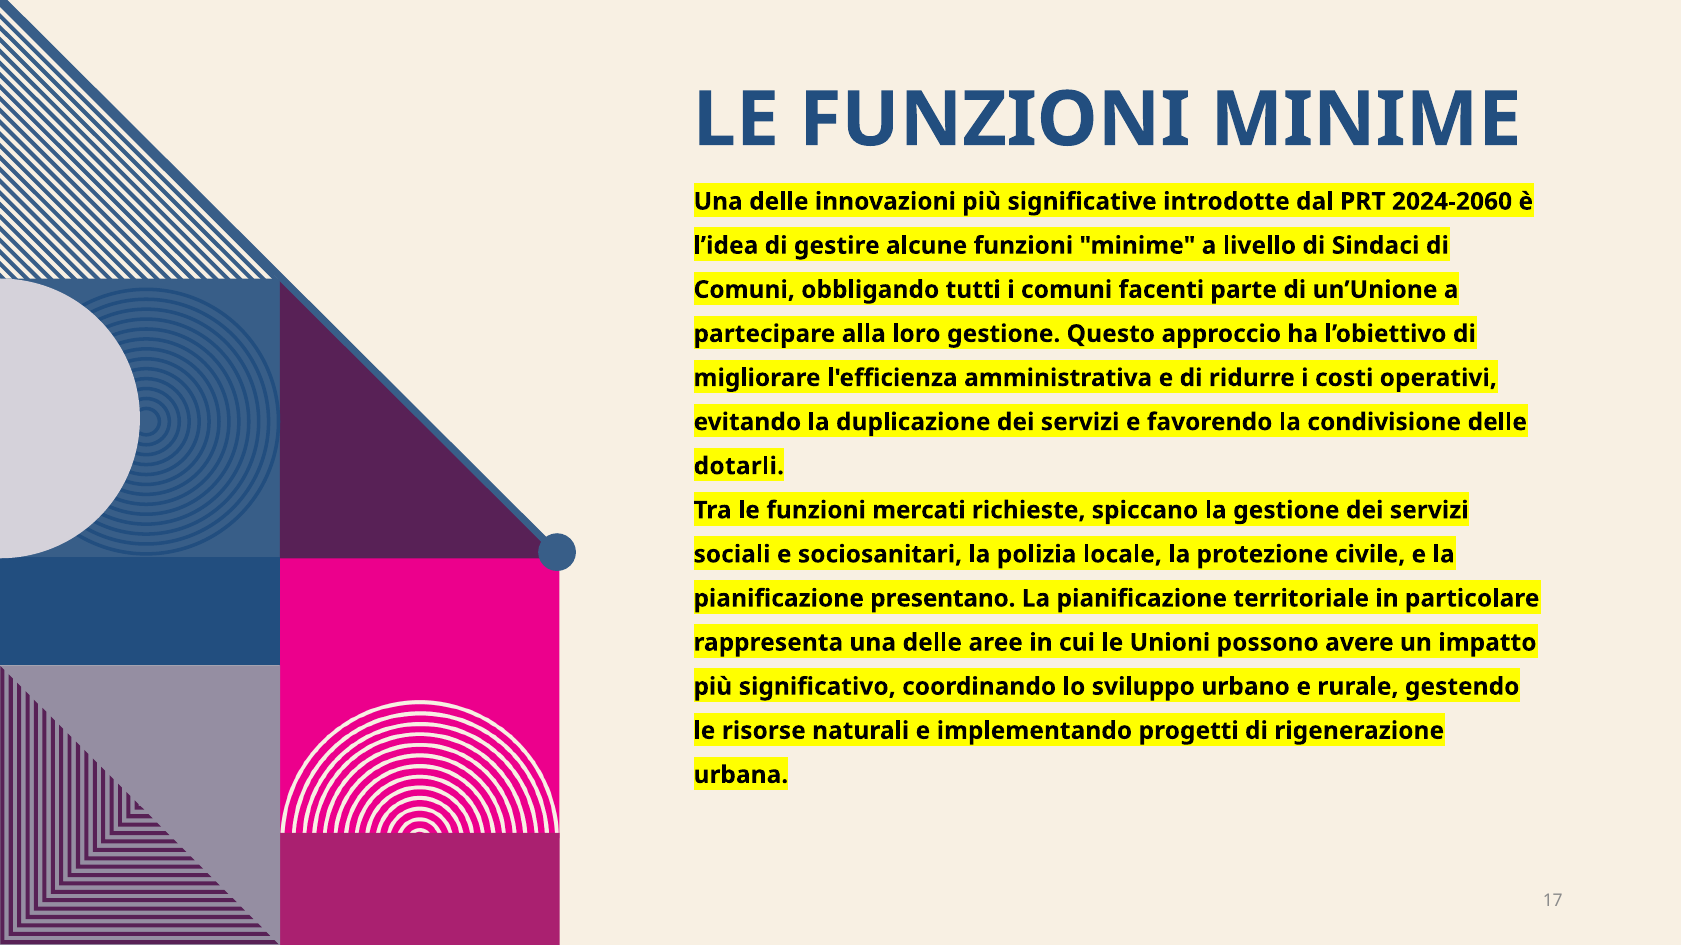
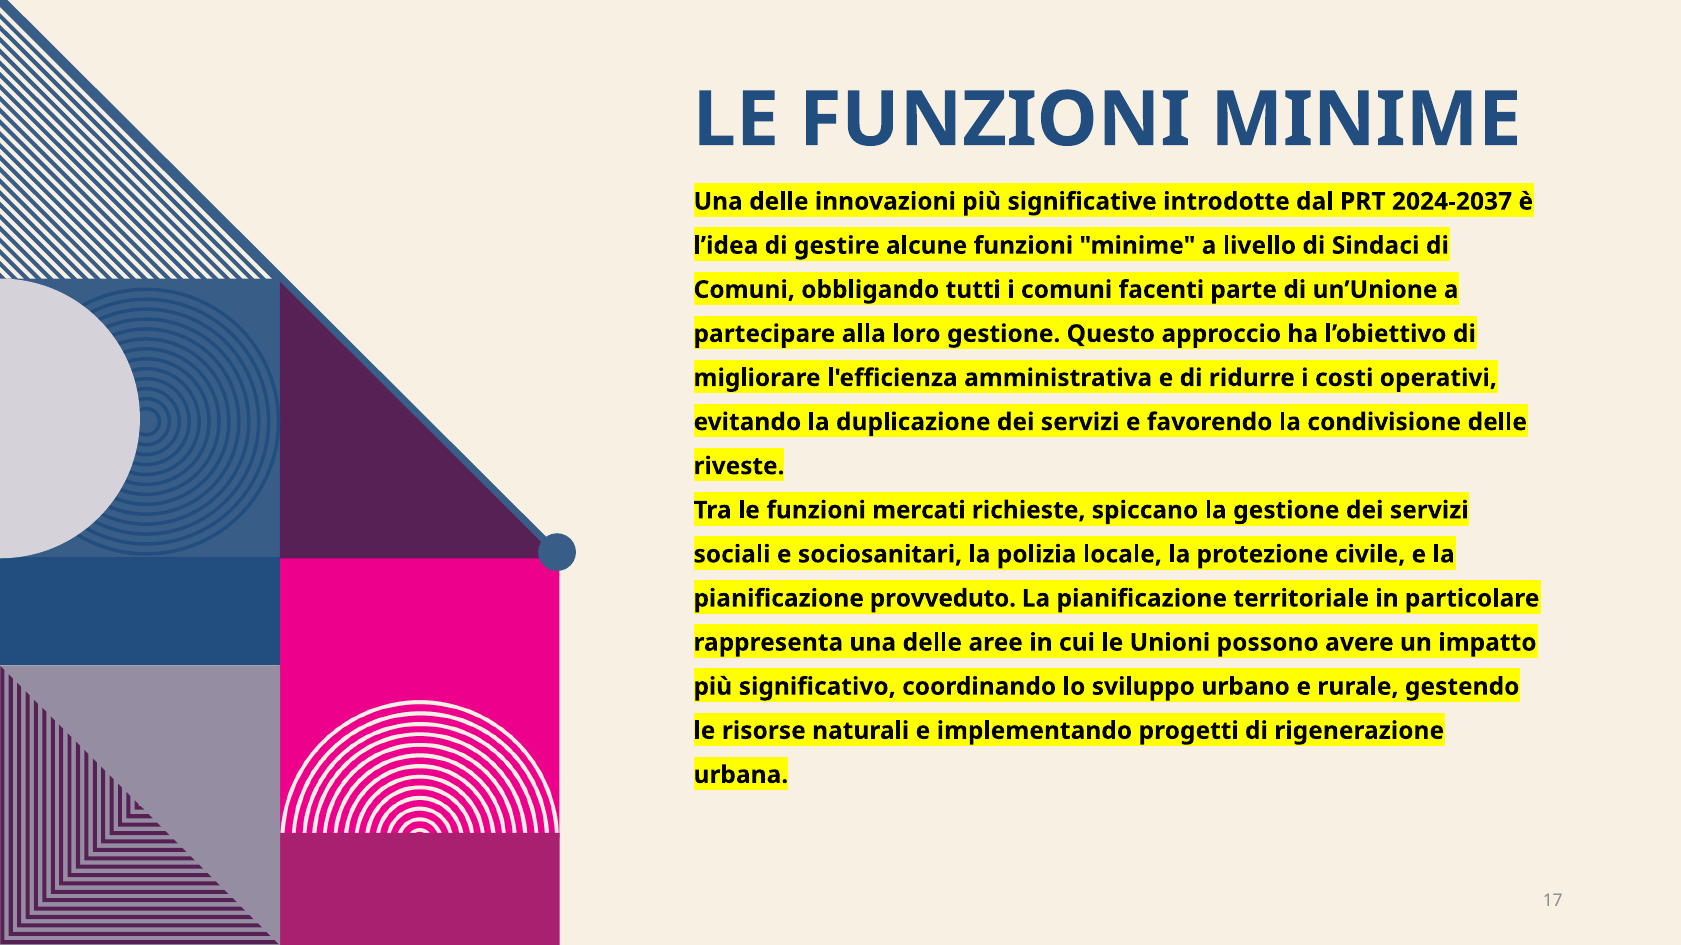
2024-2060: 2024-2060 -> 2024-2037
dotarli: dotarli -> riveste
presentano: presentano -> provveduto
